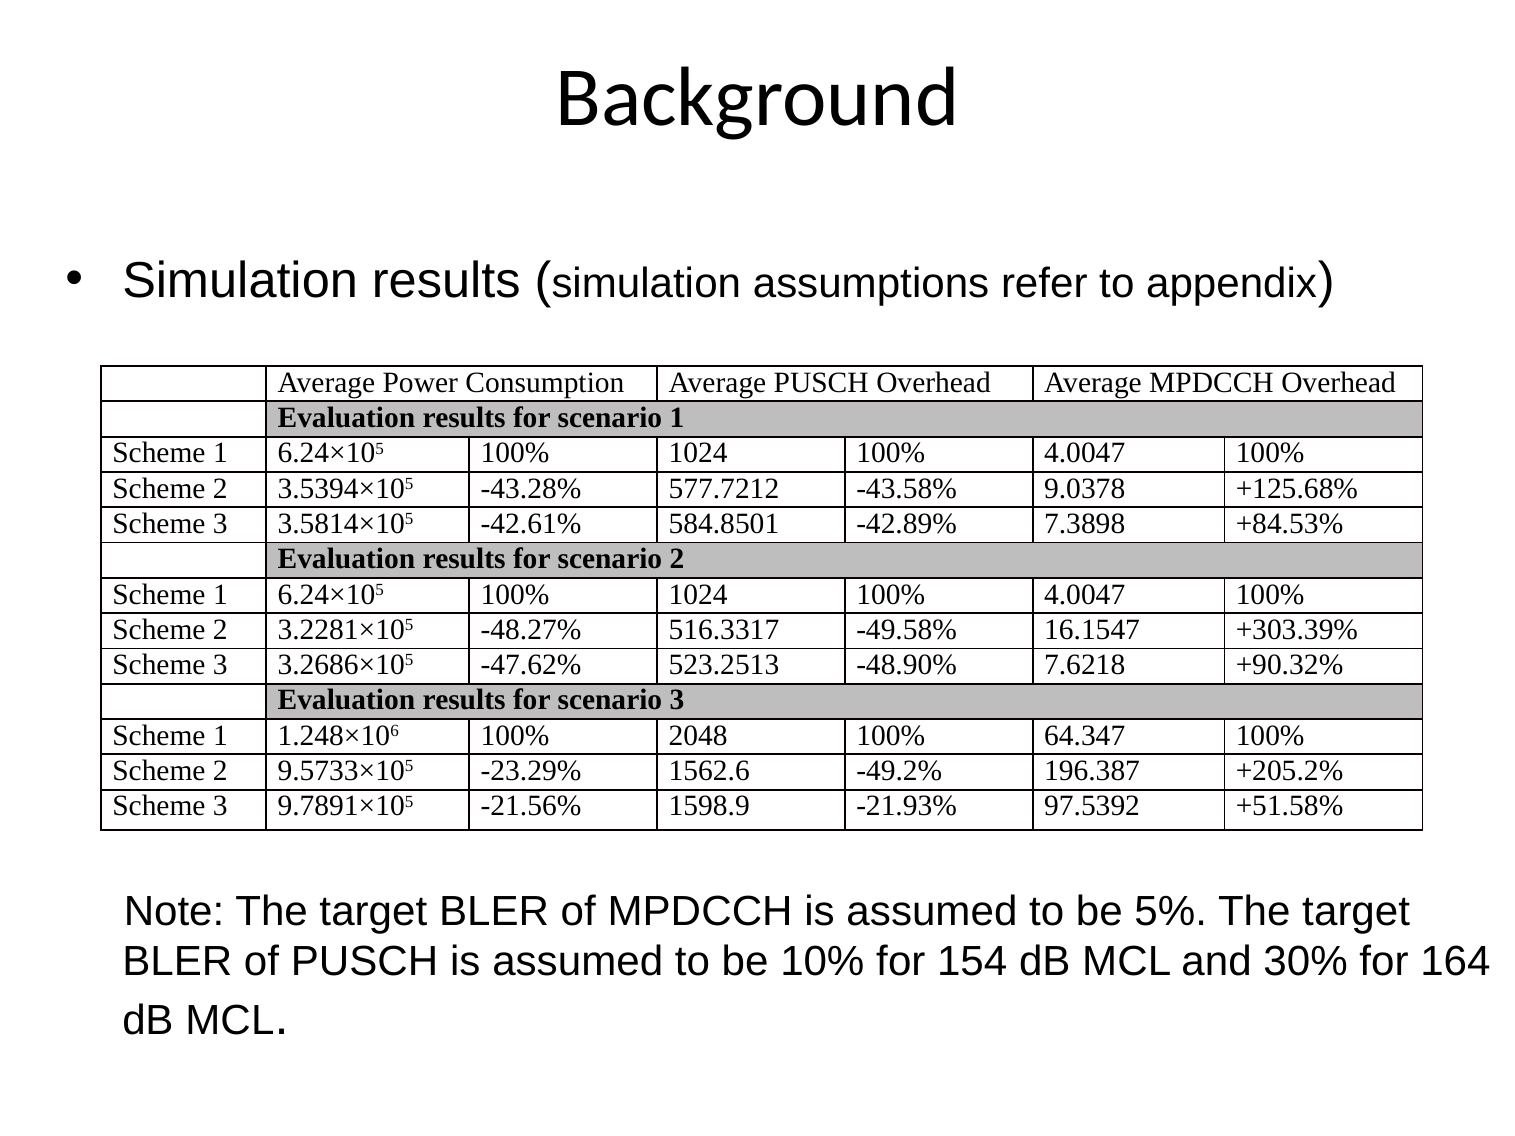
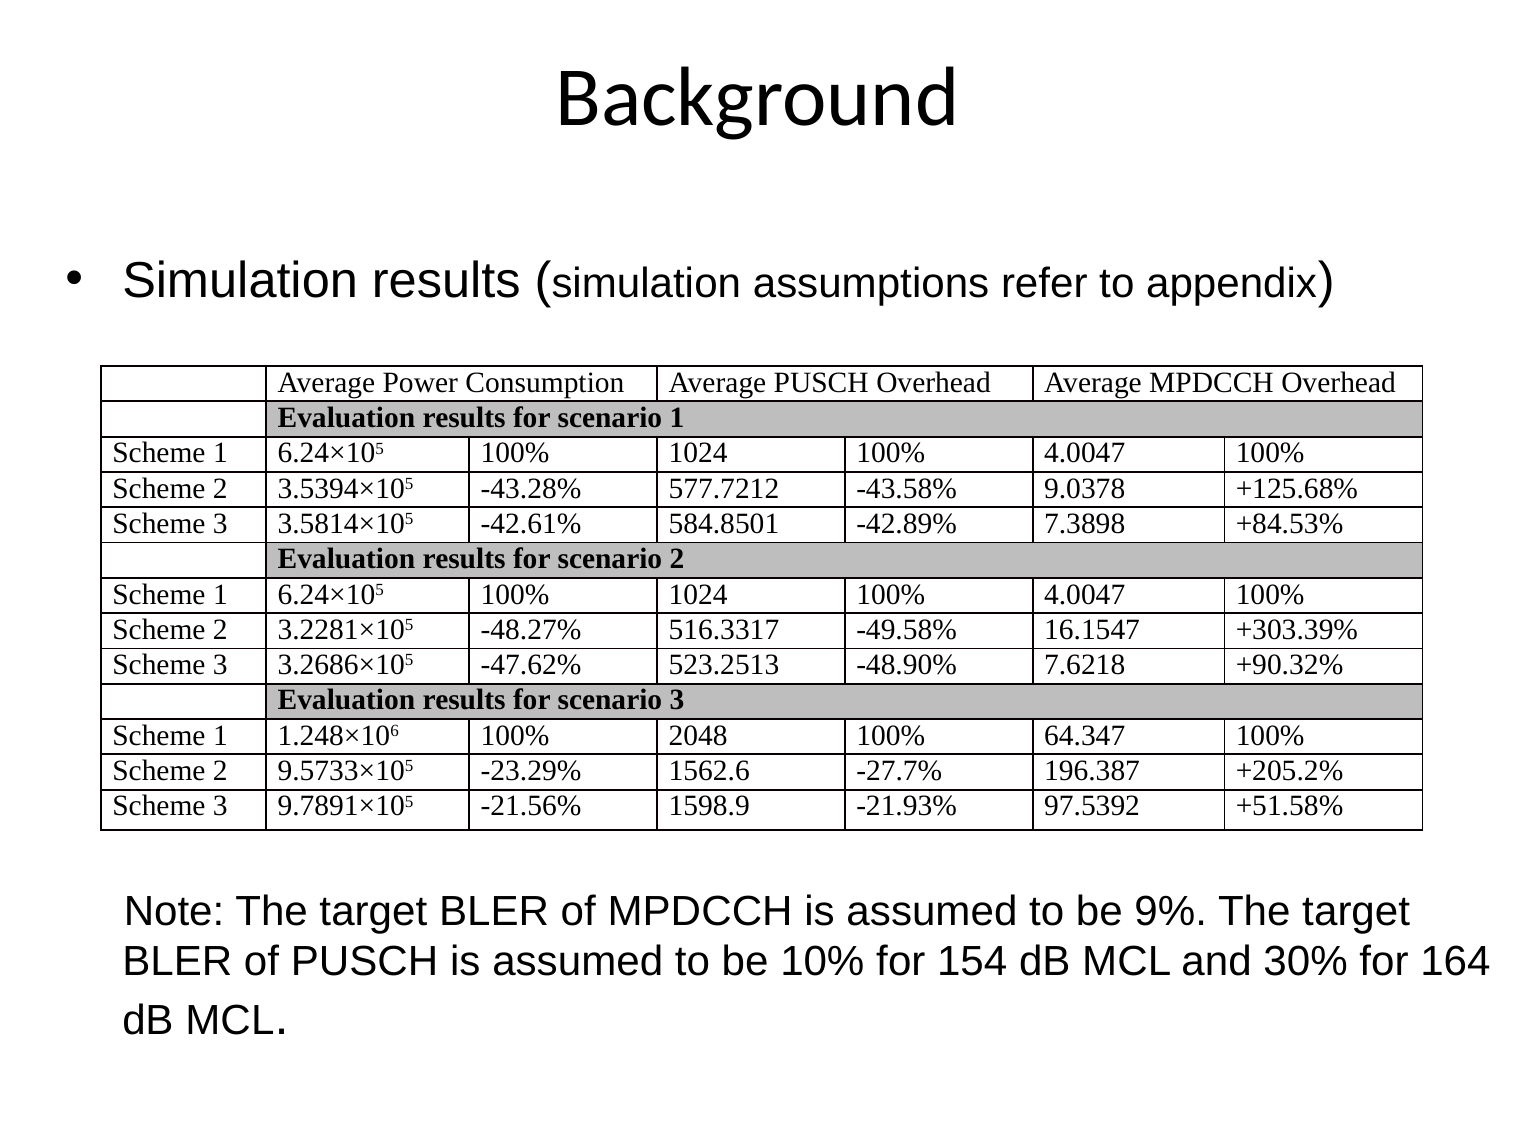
-49.2%: -49.2% -> -27.7%
5%: 5% -> 9%
